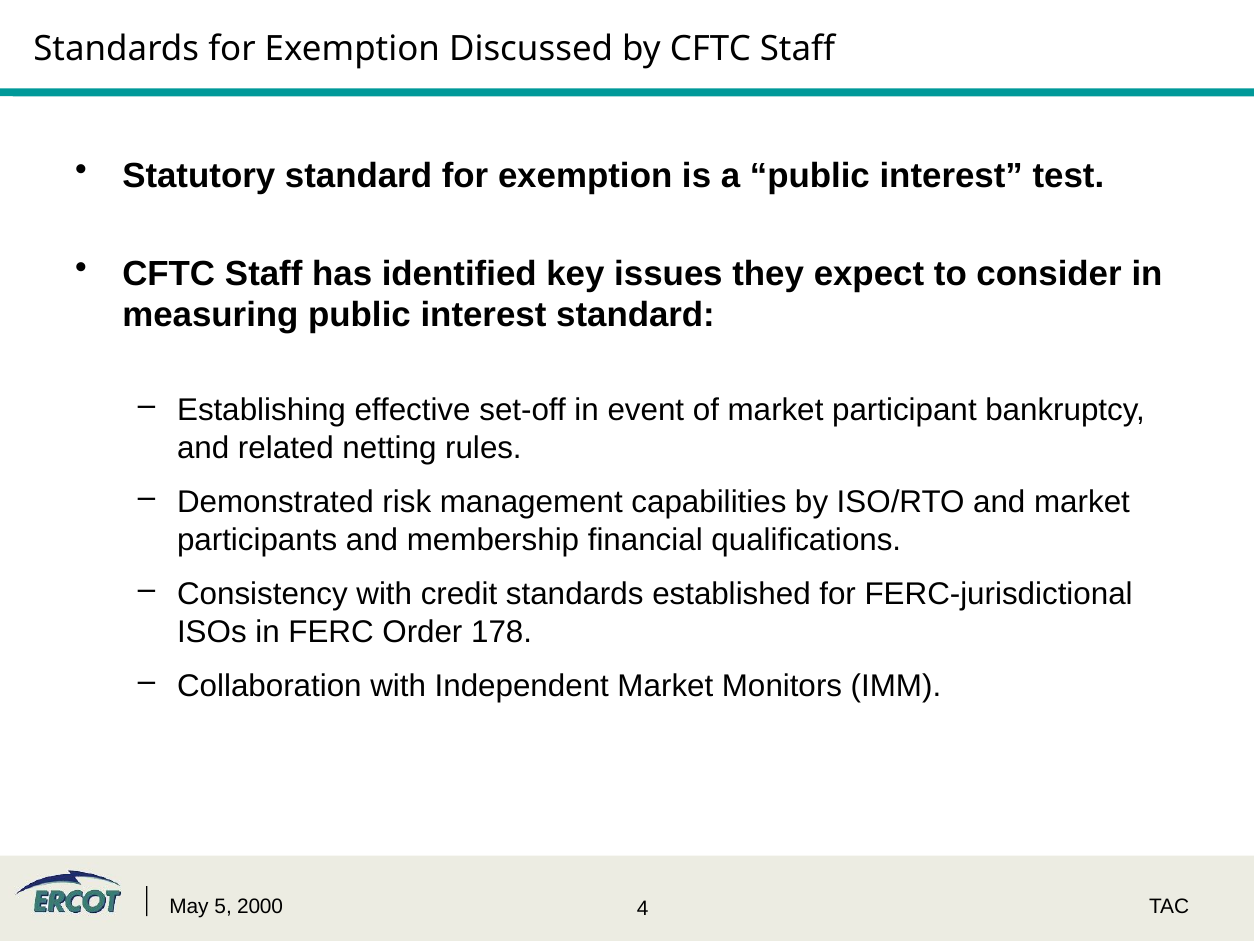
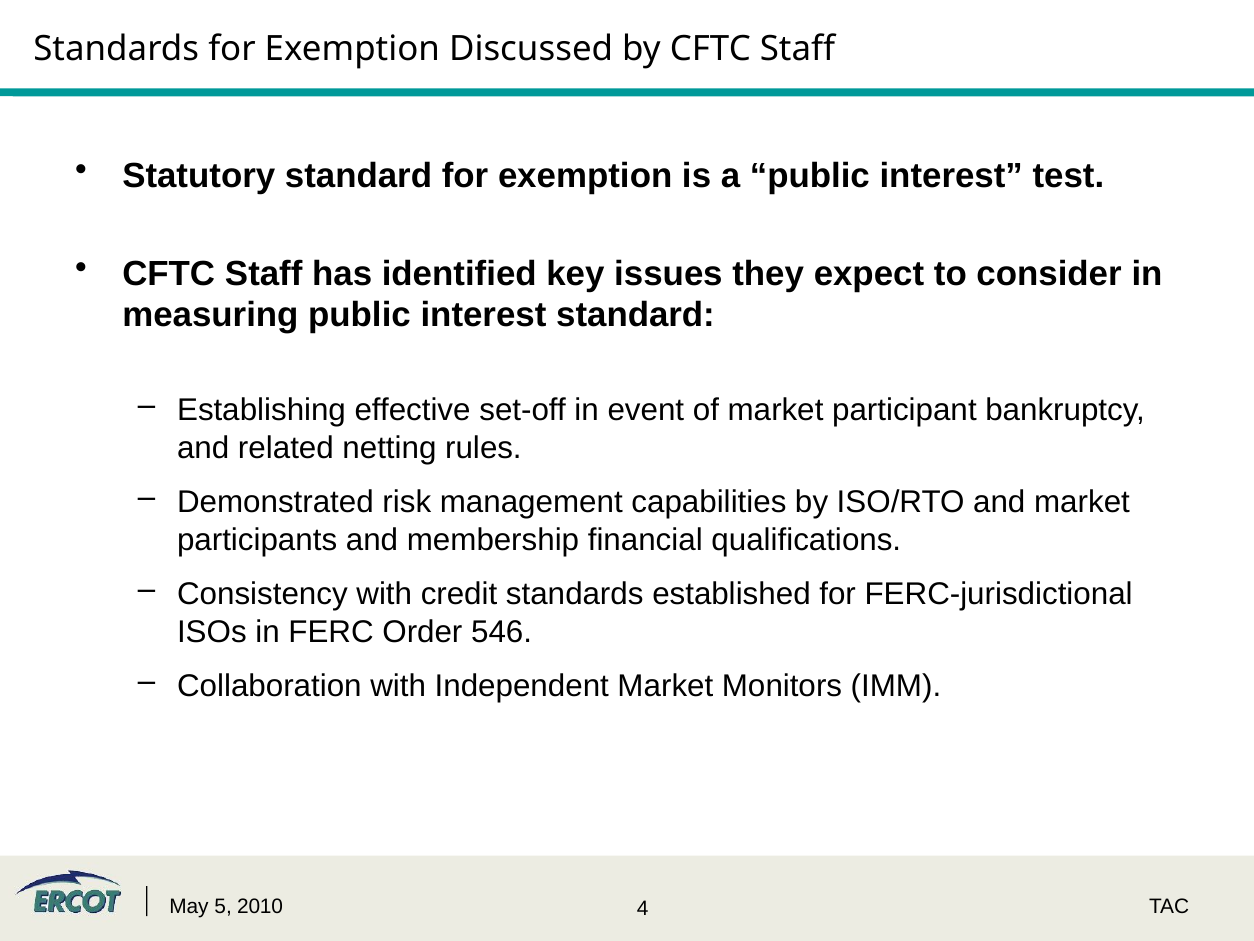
178: 178 -> 546
2000: 2000 -> 2010
